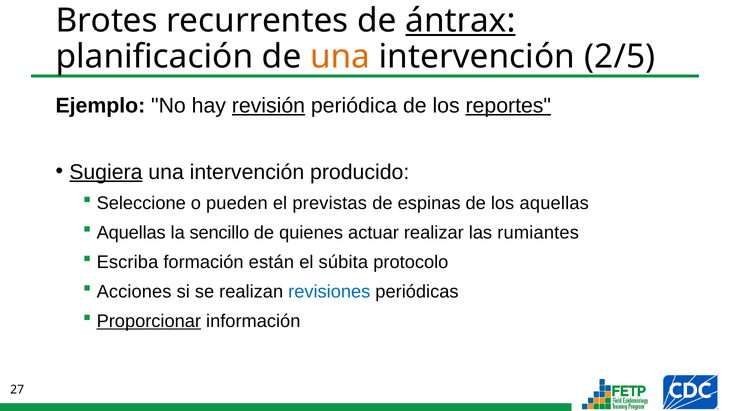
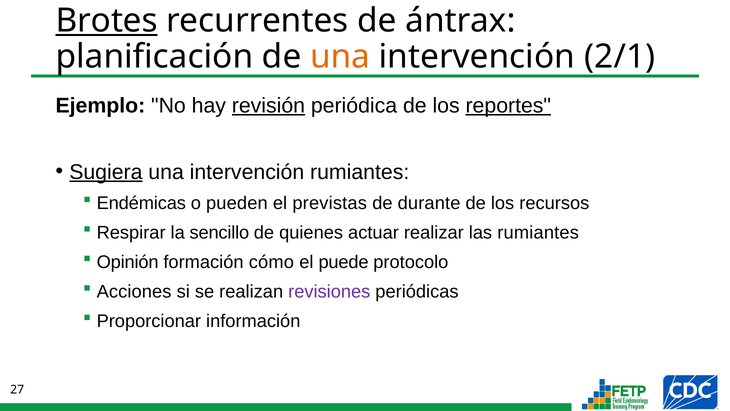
Brotes underline: none -> present
ántrax underline: present -> none
2/5: 2/5 -> 2/1
intervención producido: producido -> rumiantes
Seleccione: Seleccione -> Endémicas
espinas: espinas -> durante
los aquellas: aquellas -> recursos
Aquellas at (131, 232): Aquellas -> Respirar
Escriba: Escriba -> Opinión
están: están -> cómo
súbita: súbita -> puede
revisiones colour: blue -> purple
Proporcionar underline: present -> none
